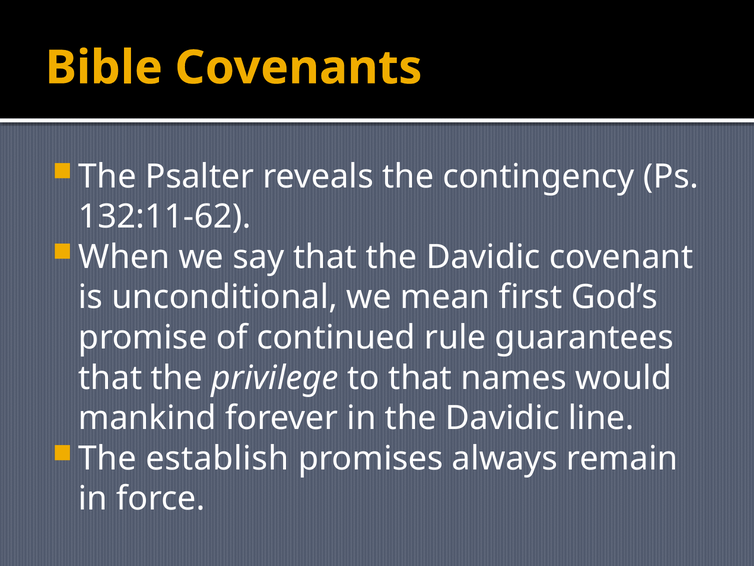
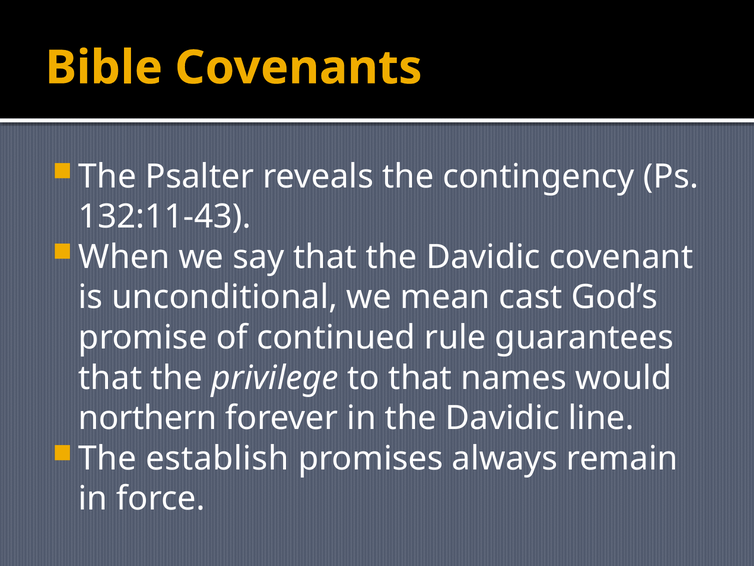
132:11-62: 132:11-62 -> 132:11-43
first: first -> cast
mankind: mankind -> northern
